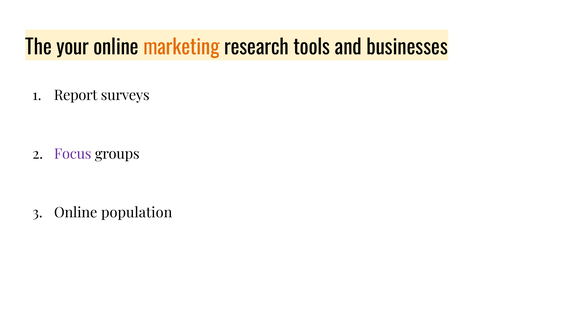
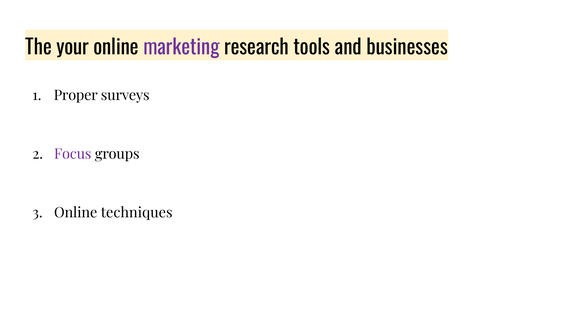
marketing colour: orange -> purple
Report: Report -> Proper
population: population -> techniques
